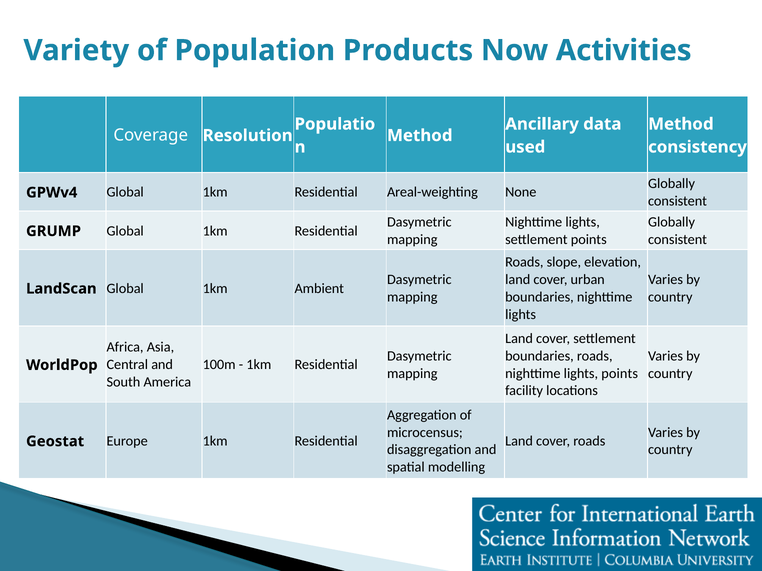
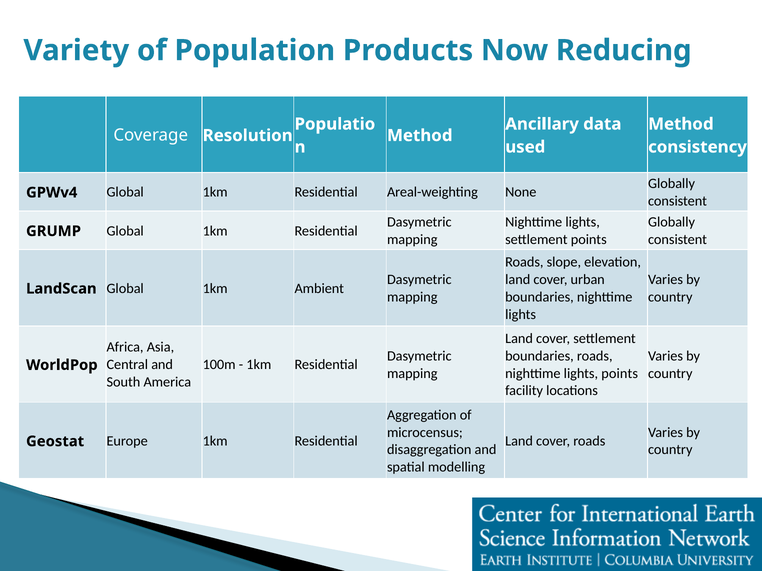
Activities: Activities -> Reducing
